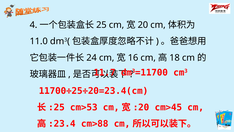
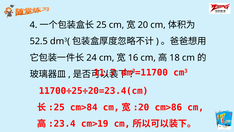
11.0: 11.0 -> 52.5
cm>53: cm>53 -> cm>84
cm>45: cm>45 -> cm>86
cm>88: cm>88 -> cm>19
